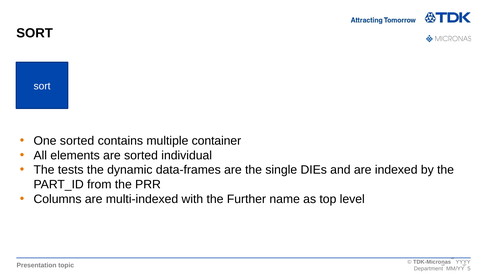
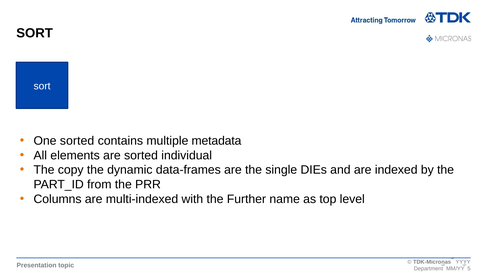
container: container -> metadata
tests: tests -> copy
